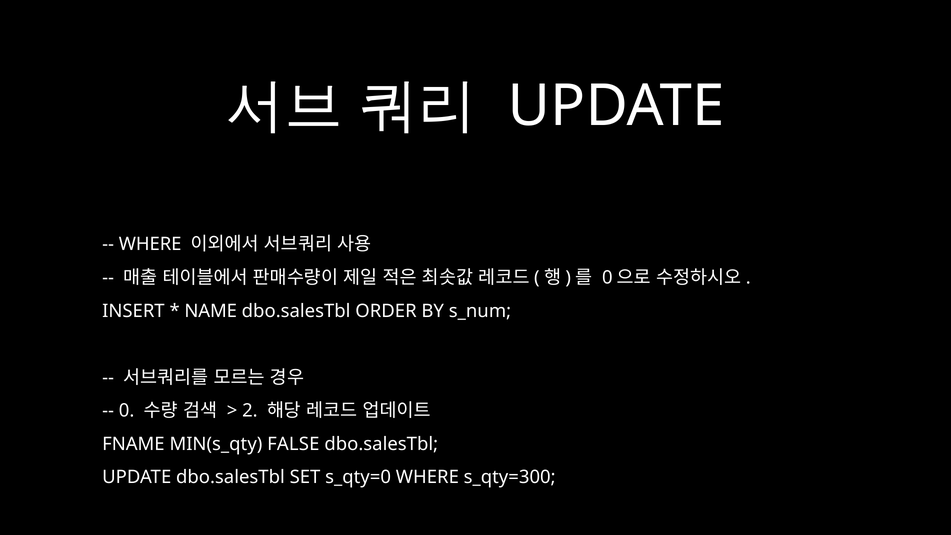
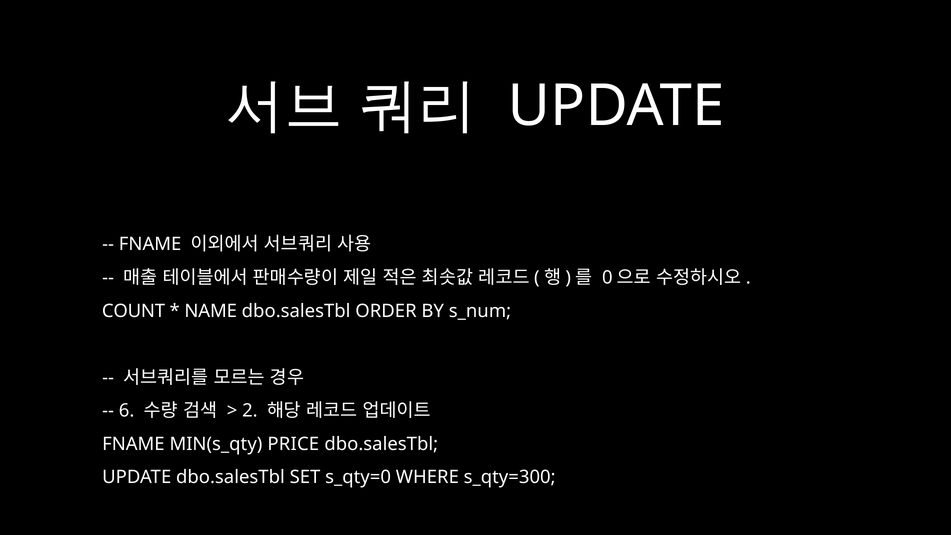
WHERE at (150, 244): WHERE -> FNAME
INSERT: INSERT -> COUNT
0: 0 -> 6
FALSE: FALSE -> PRICE
